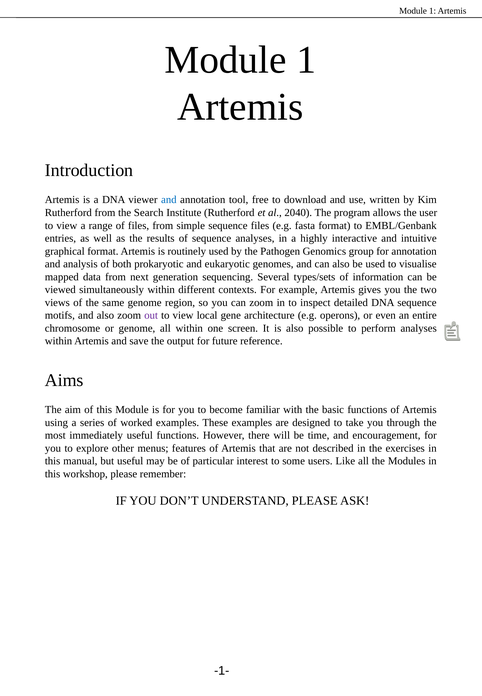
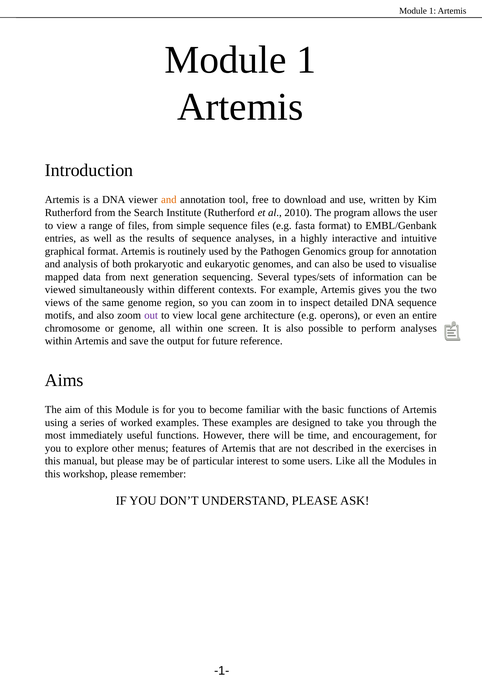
and at (169, 200) colour: blue -> orange
2040: 2040 -> 2010
but useful: useful -> please
